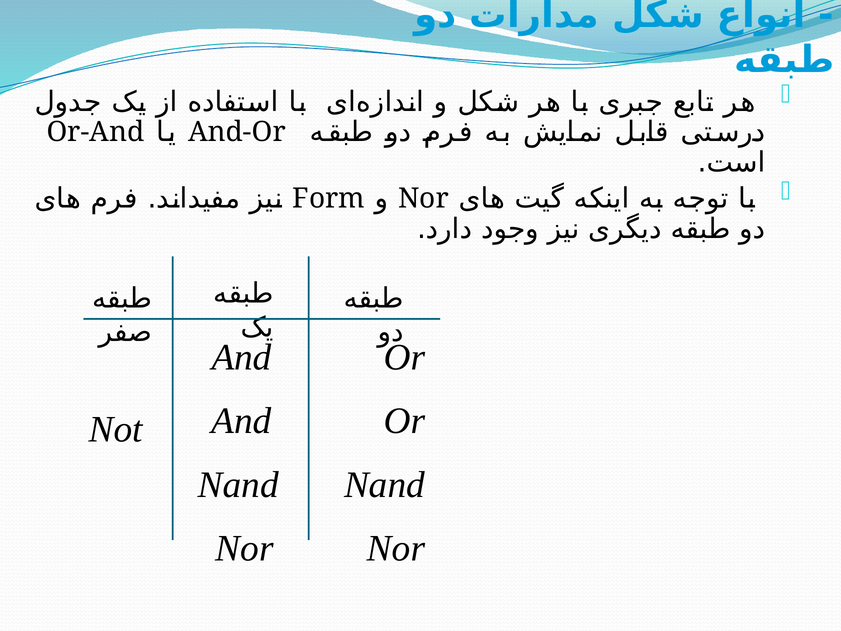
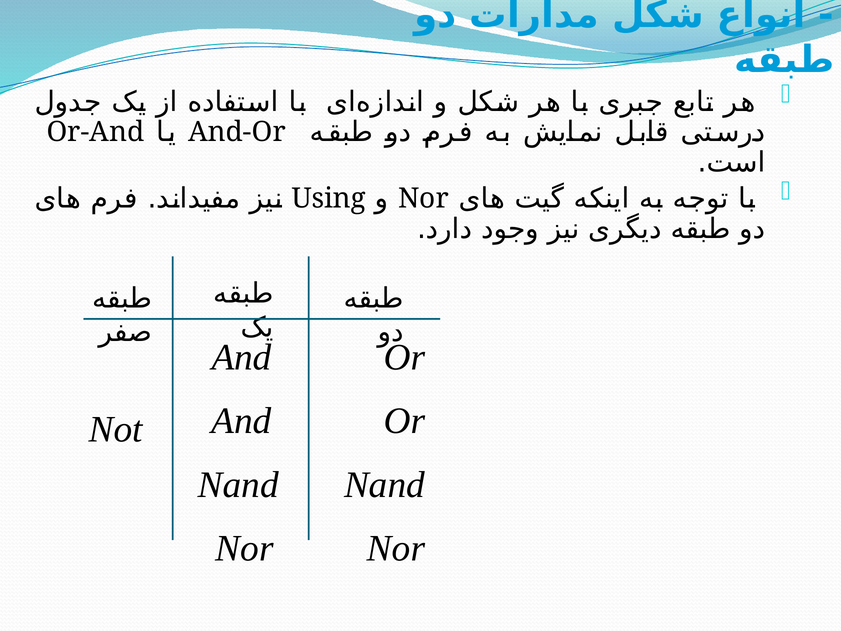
Form: Form -> Using
